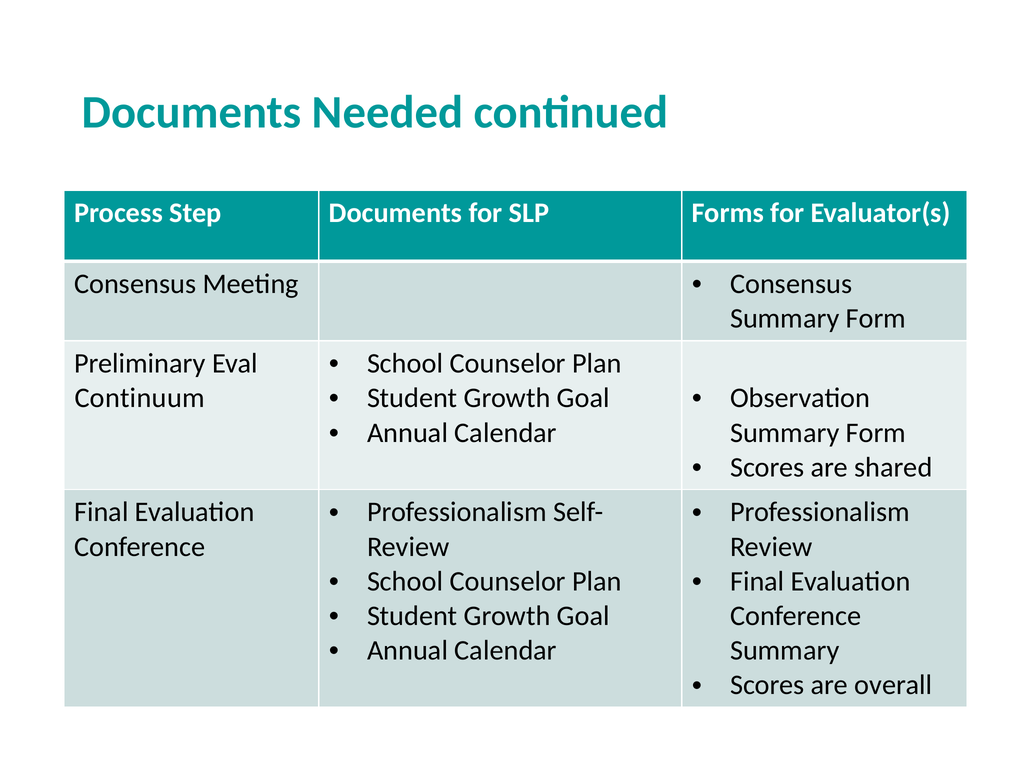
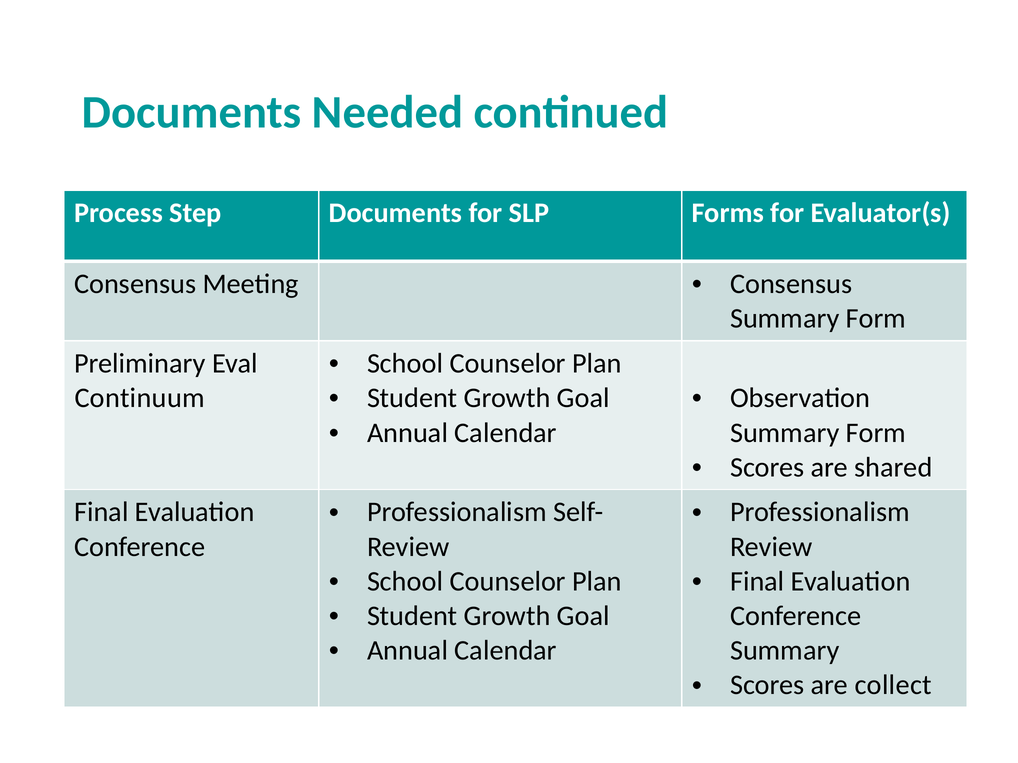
overall: overall -> collect
